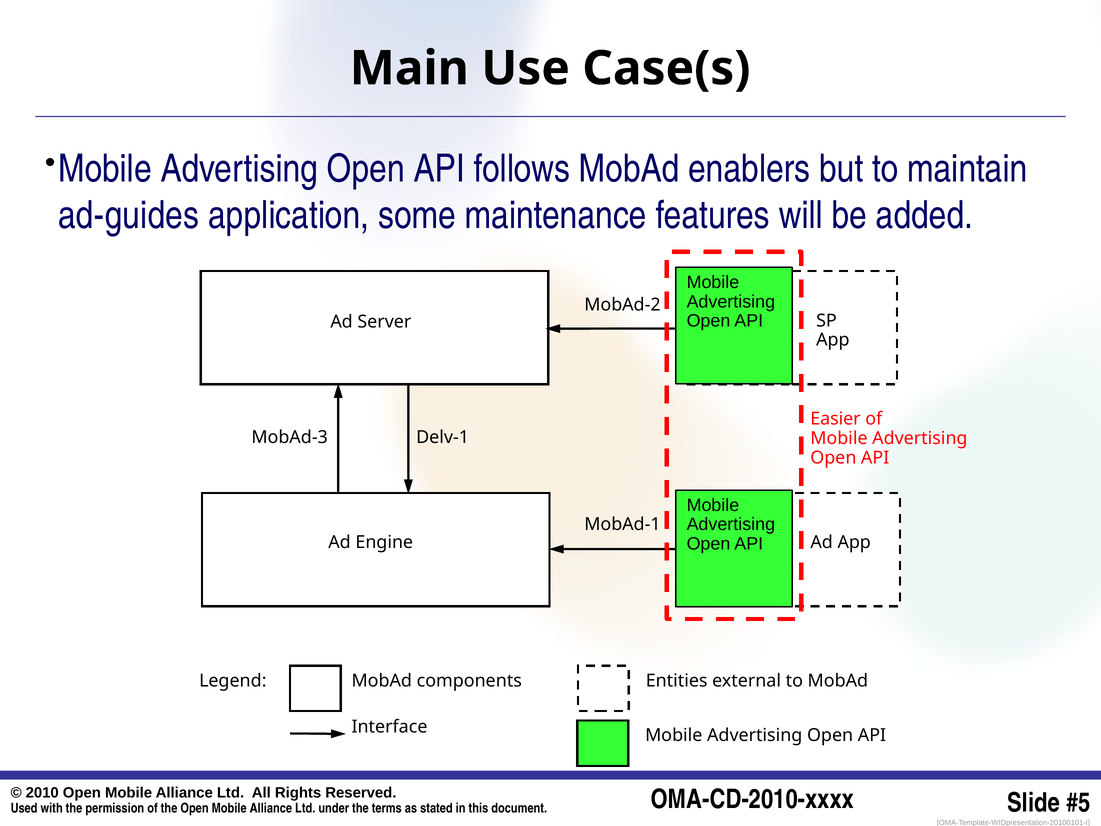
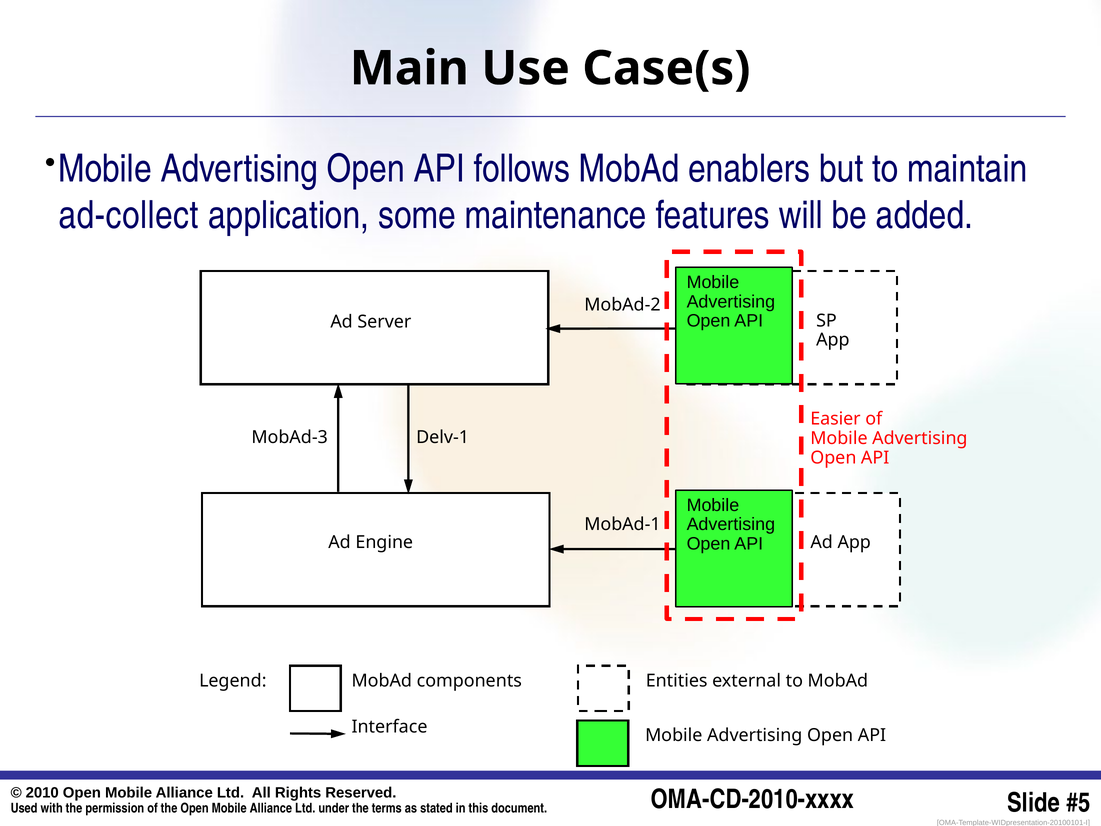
ad-guides: ad-guides -> ad-collect
